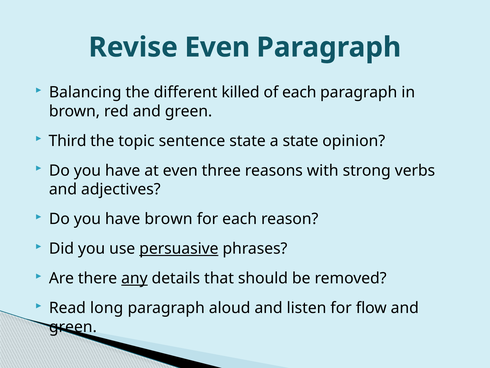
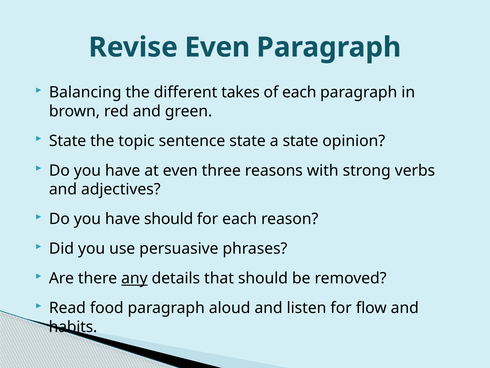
killed: killed -> takes
Third at (68, 141): Third -> State
have brown: brown -> should
persuasive underline: present -> none
long: long -> food
green at (73, 326): green -> habits
